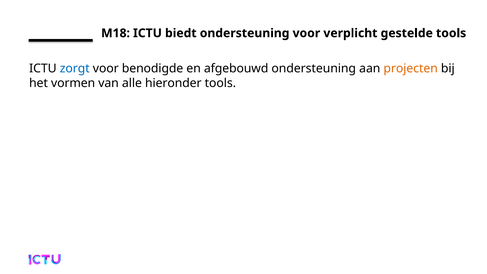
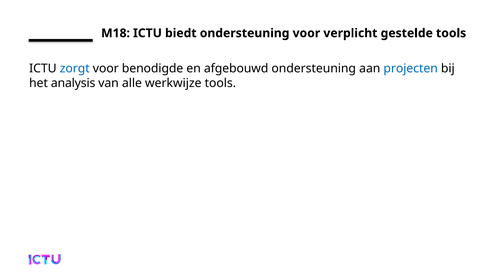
projecten colour: orange -> blue
vormen: vormen -> analysis
hieronder: hieronder -> werkwijze
